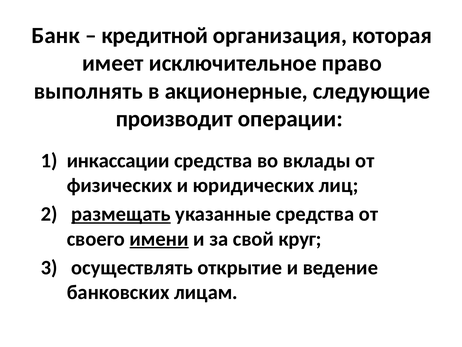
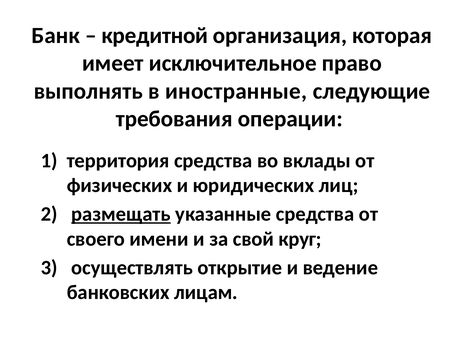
акционерные: акционерные -> иностранные
производит: производит -> требования
инкассации: инкассации -> территория
имени underline: present -> none
